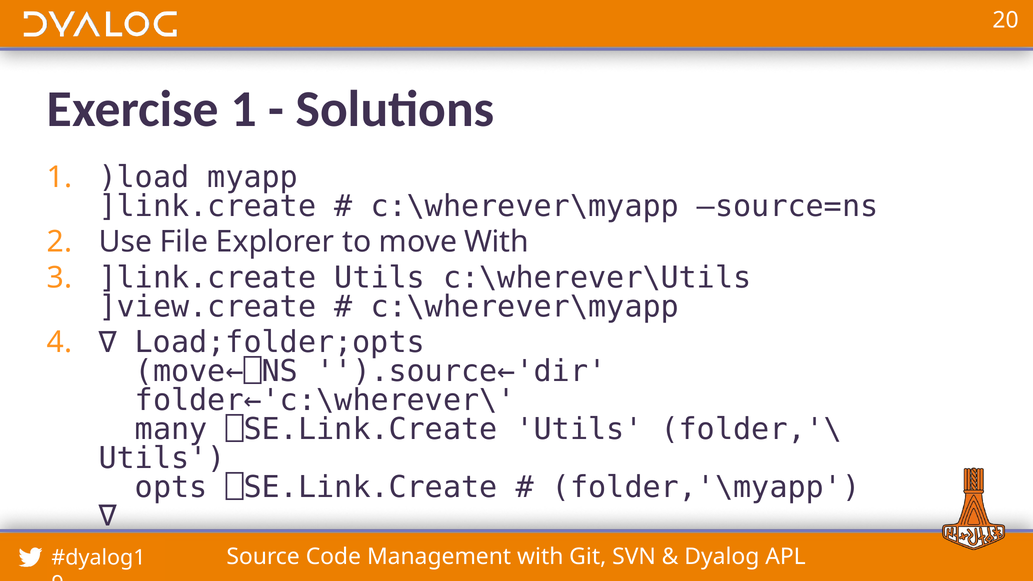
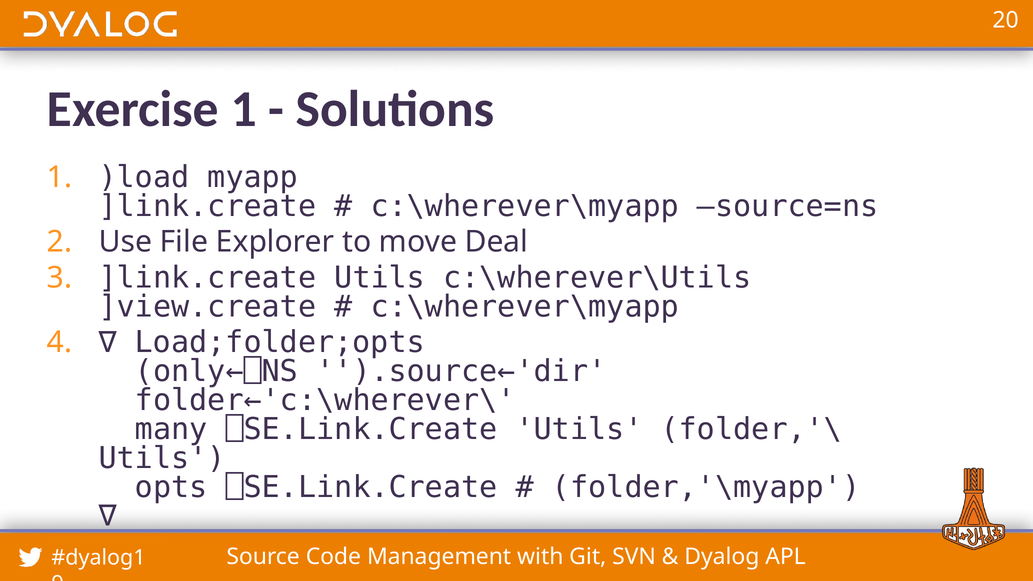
move With: With -> Deal
move←⎕NS: move←⎕NS -> only←⎕NS
